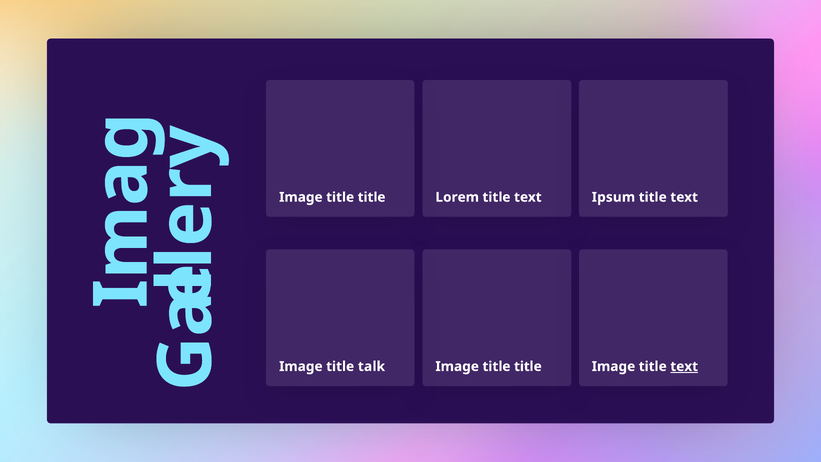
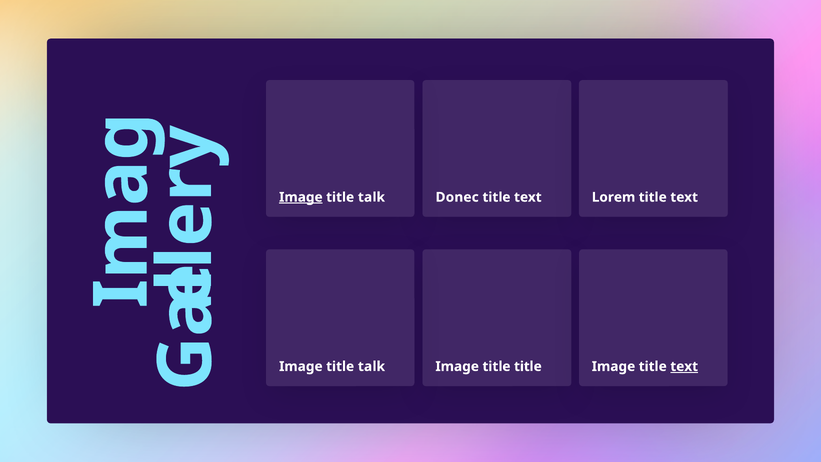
Image at (301, 197) underline: none -> present
title at (372, 197): title -> talk
Lorem: Lorem -> Donec
Ipsum: Ipsum -> Lorem
